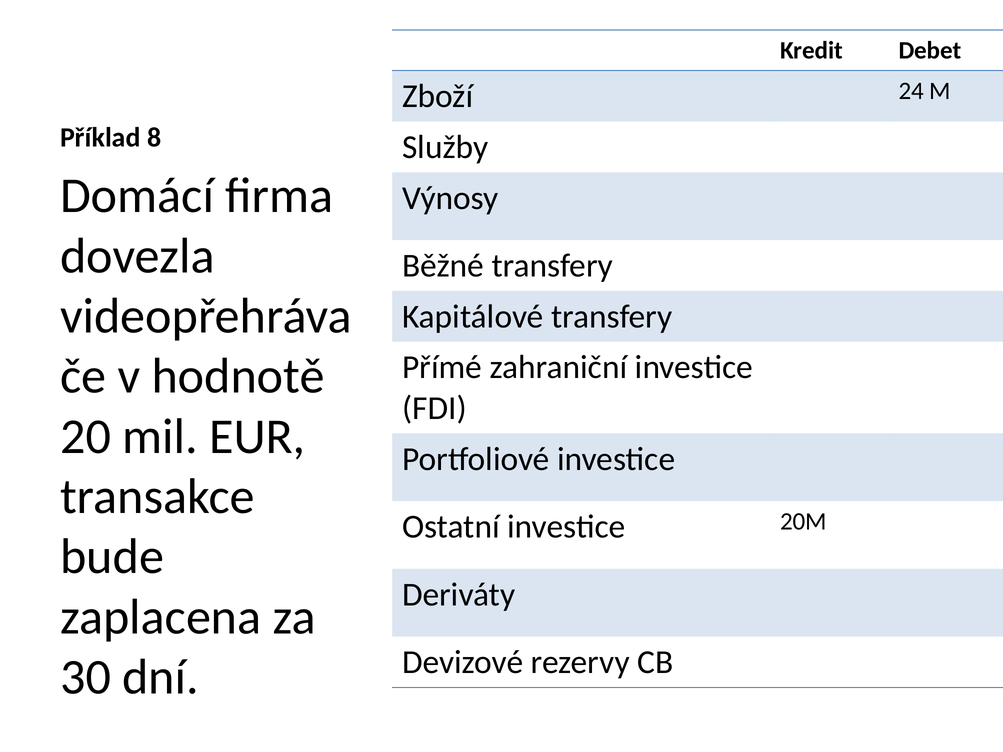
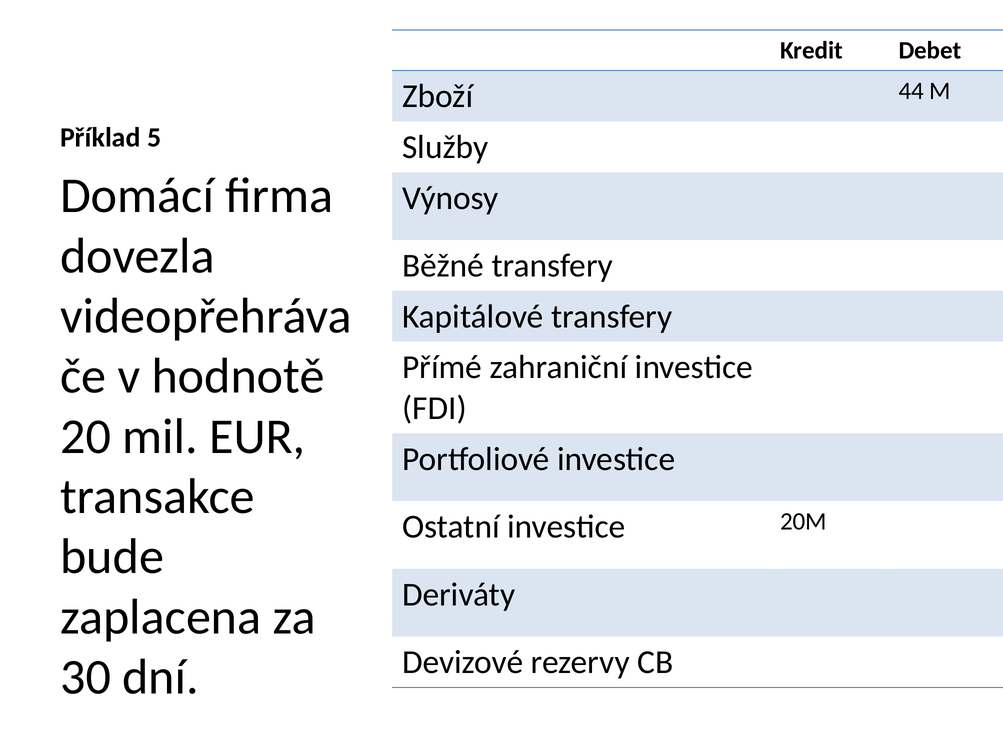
24: 24 -> 44
8: 8 -> 5
